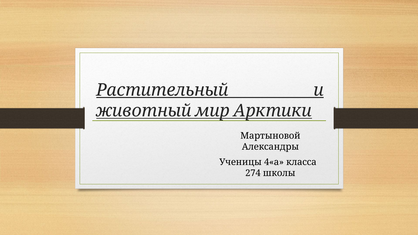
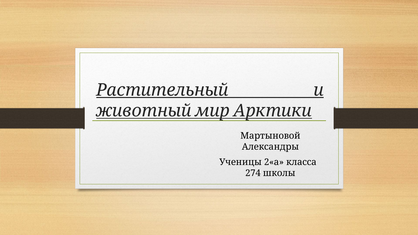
4«а: 4«а -> 2«а
